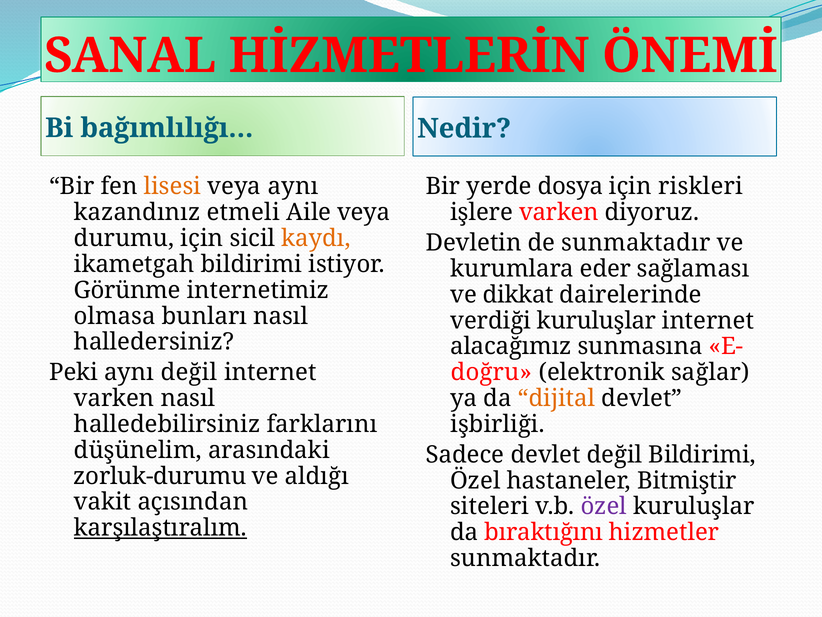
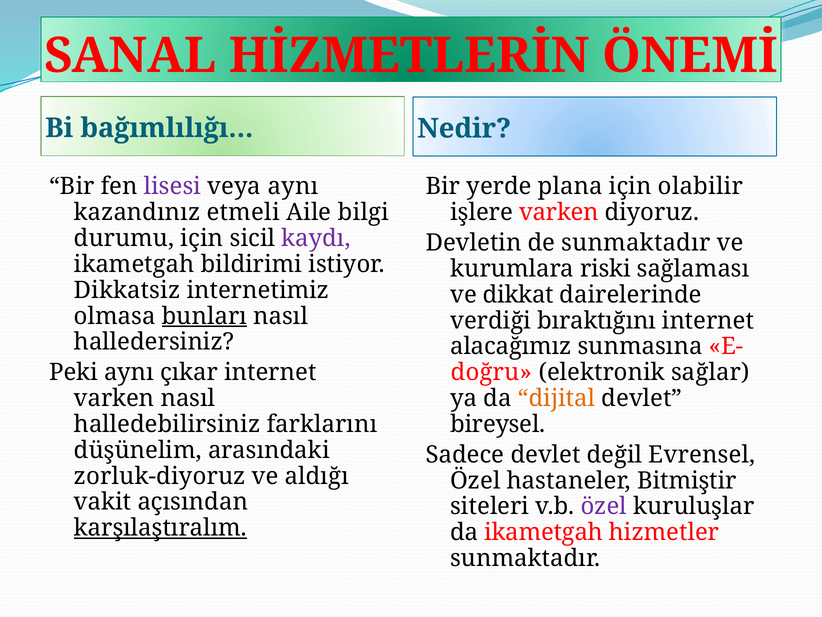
lisesi colour: orange -> purple
dosya: dosya -> plana
riskleri: riskleri -> olabilir
Aile veya: veya -> bilgi
kaydı colour: orange -> purple
eder: eder -> riski
Görünme: Görünme -> Dikkatsiz
bunları underline: none -> present
verdiği kuruluşlar: kuruluşlar -> bıraktığını
aynı değil: değil -> çıkar
işbirliği: işbirliği -> bireysel
değil Bildirimi: Bildirimi -> Evrensel
zorluk-durumu: zorluk-durumu -> zorluk-diyoruz
da bıraktığını: bıraktığını -> ikametgah
